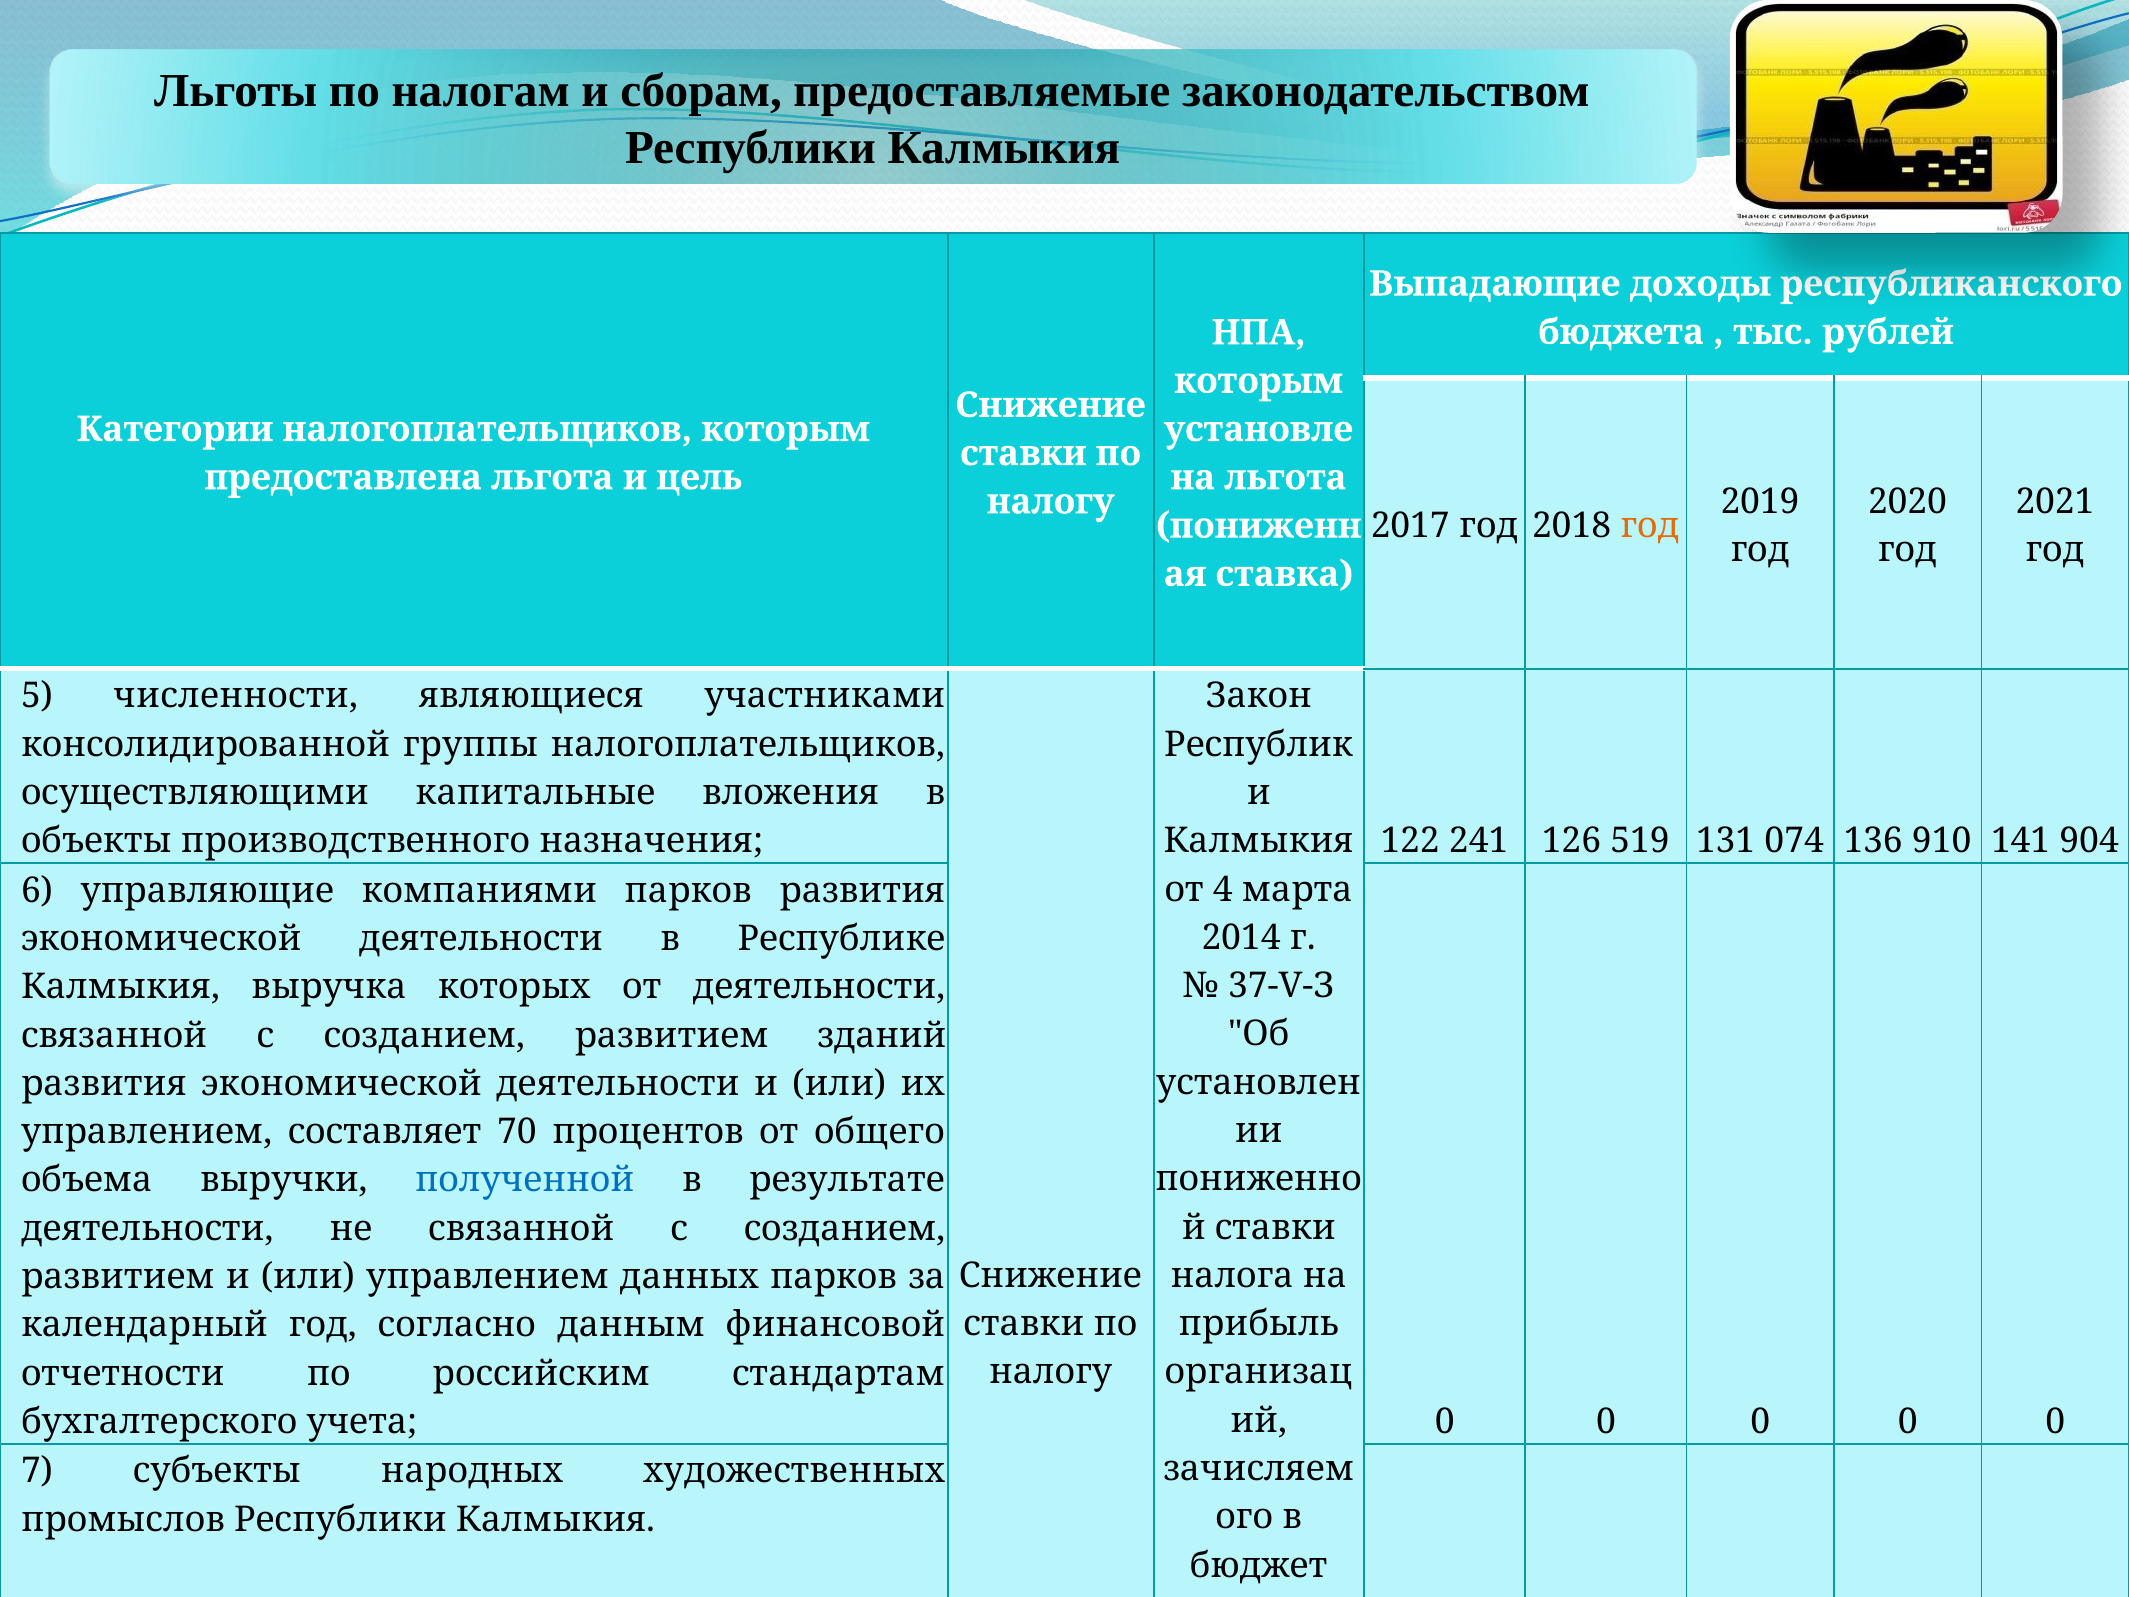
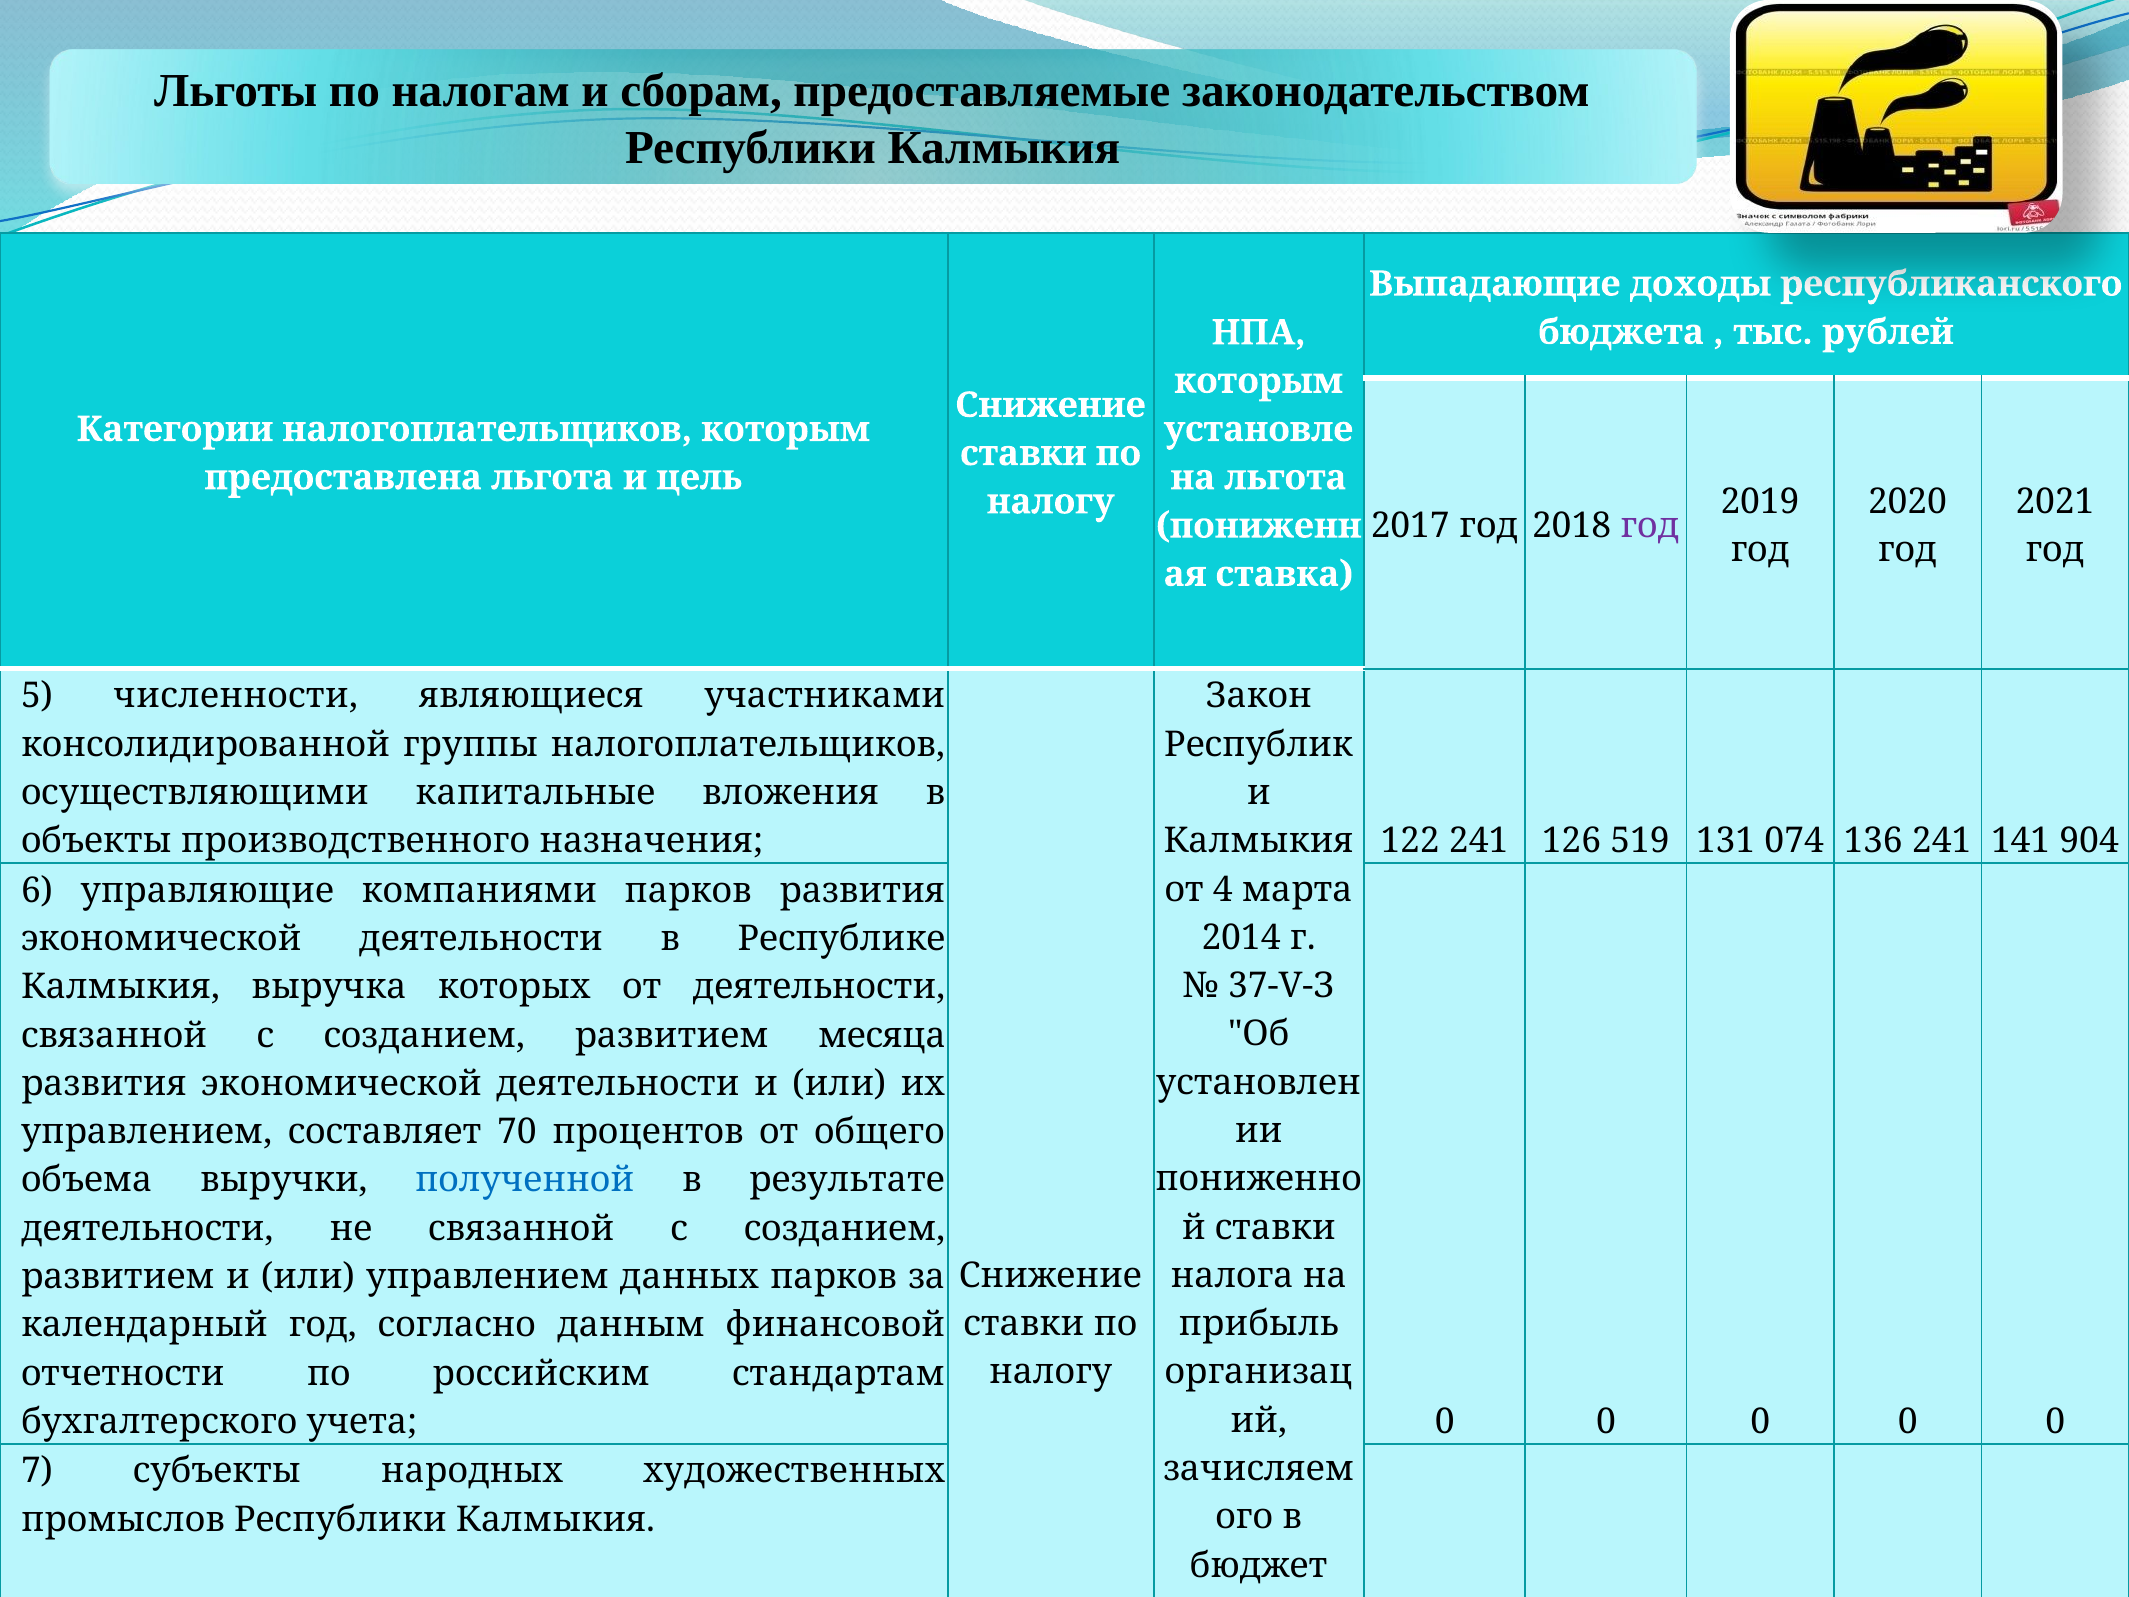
год at (1650, 526) colour: orange -> purple
136 910: 910 -> 241
зданий: зданий -> месяца
